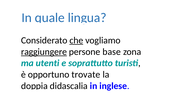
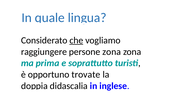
raggiungere underline: present -> none
persone base: base -> zona
utenti: utenti -> prima
